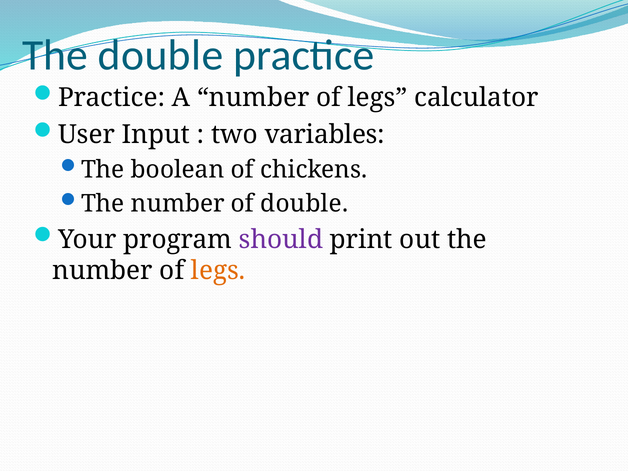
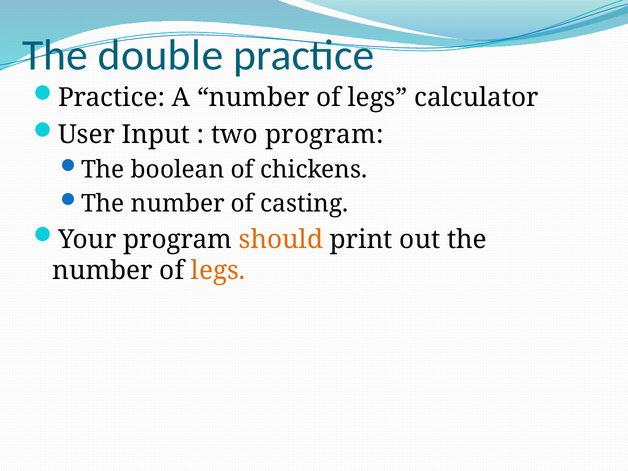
two variables: variables -> program
of double: double -> casting
should colour: purple -> orange
